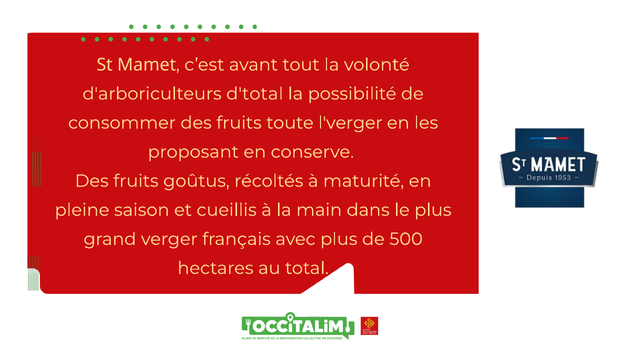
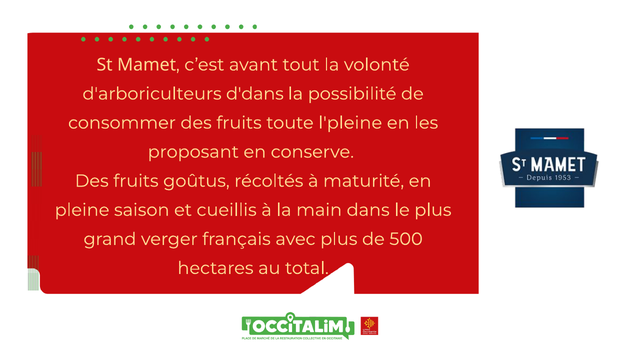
d'total: d'total -> d'dans
l'verger: l'verger -> l'pleine
